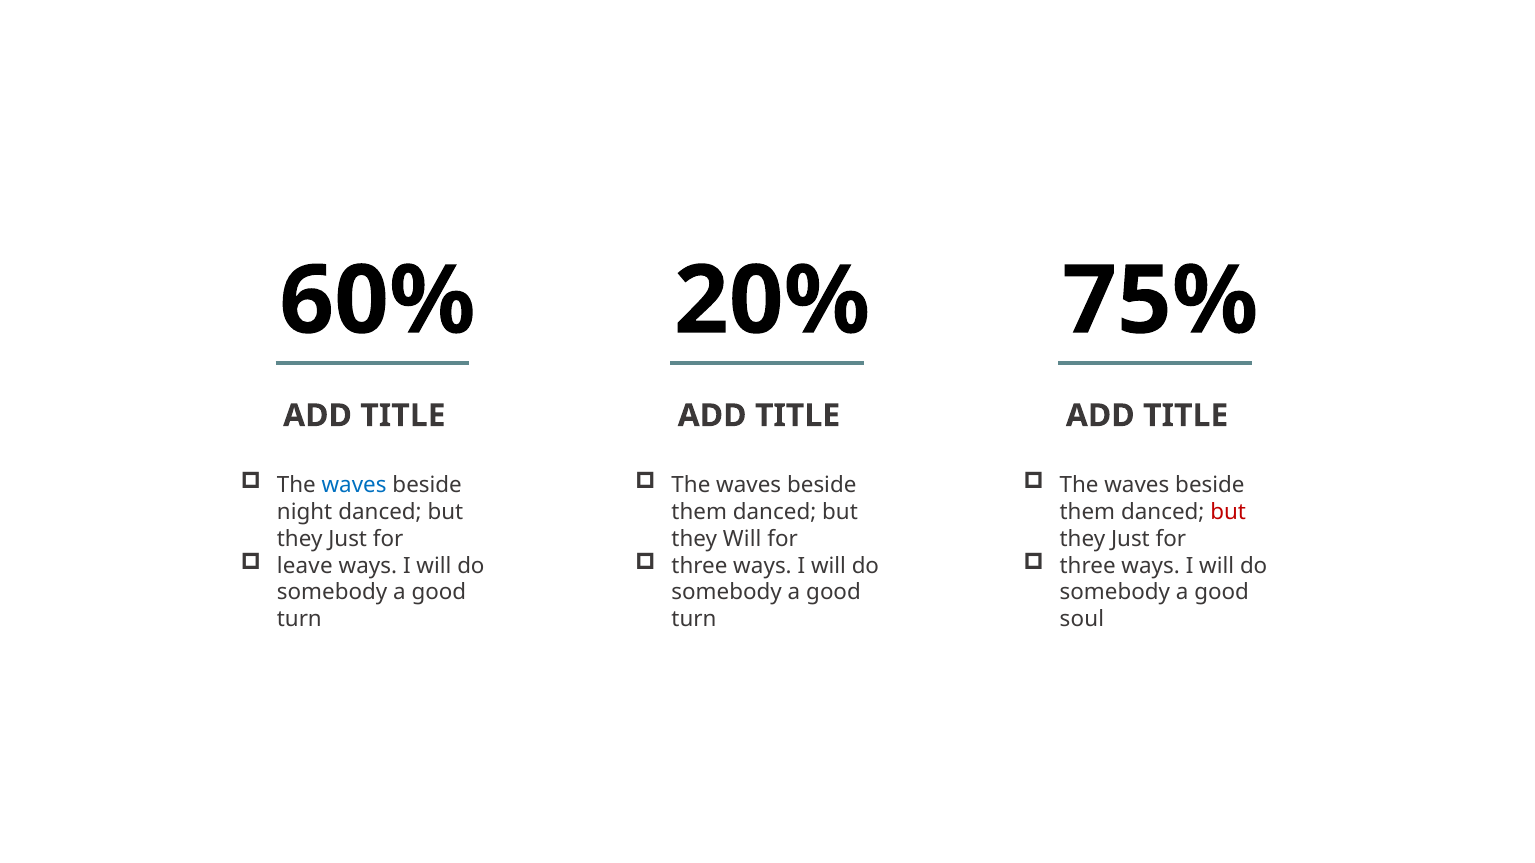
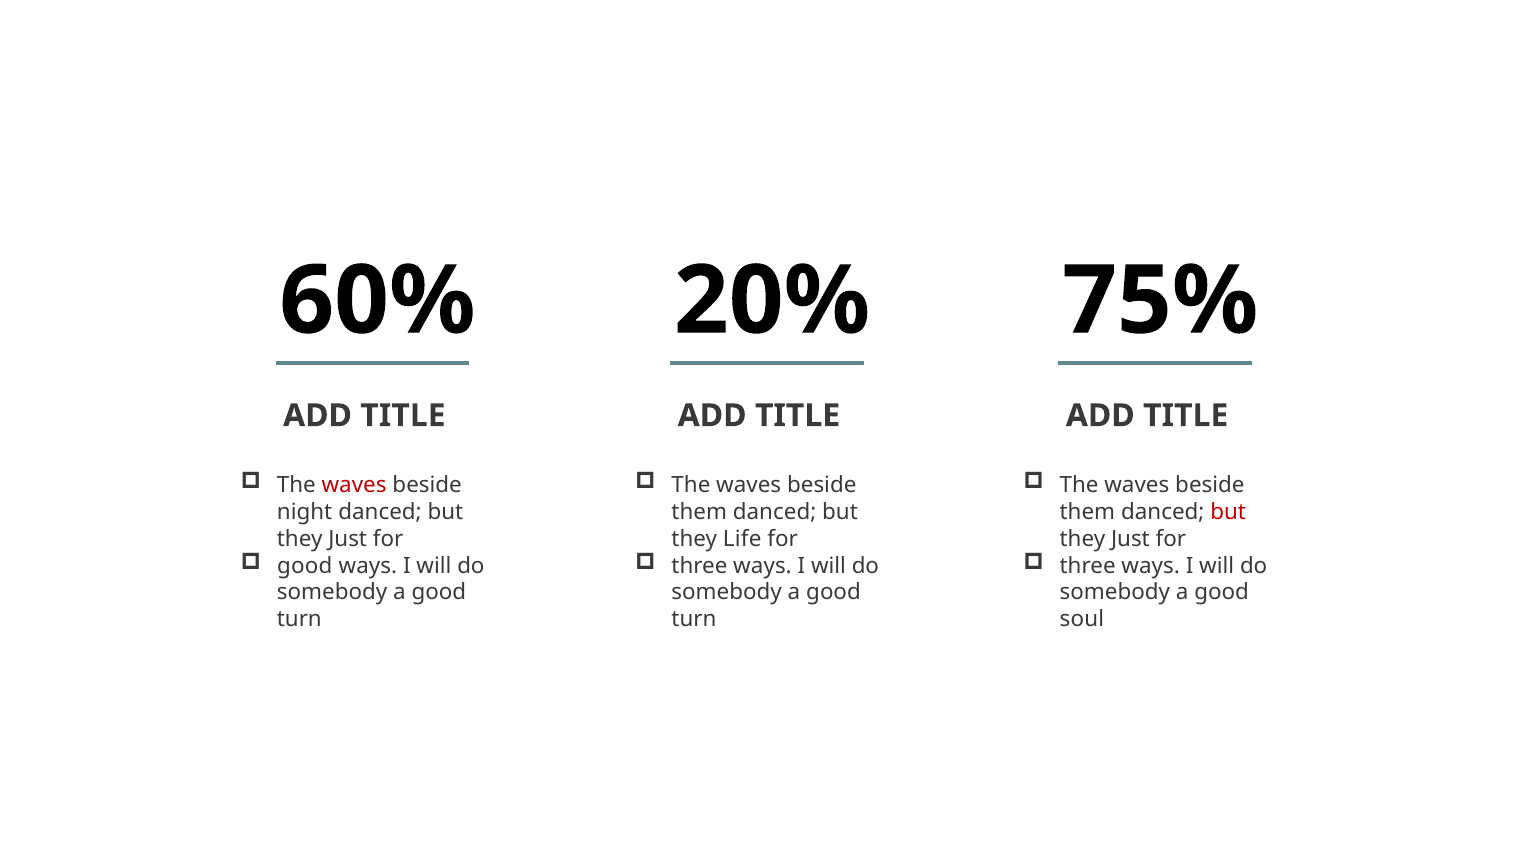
waves at (354, 485) colour: blue -> red
they Will: Will -> Life
leave at (305, 566): leave -> good
